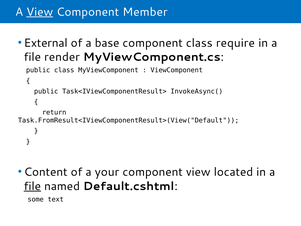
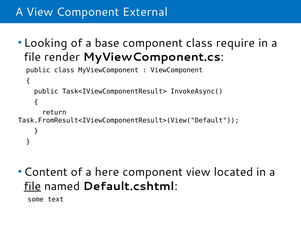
View at (40, 12) underline: present -> none
Member: Member -> External
External: External -> Looking
your: your -> here
